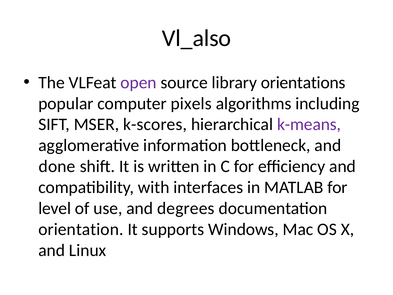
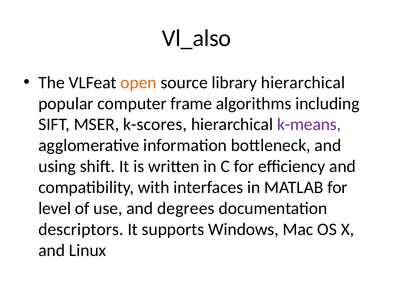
open colour: purple -> orange
library orientations: orientations -> hierarchical
pixels: pixels -> frame
done: done -> using
orientation: orientation -> descriptors
